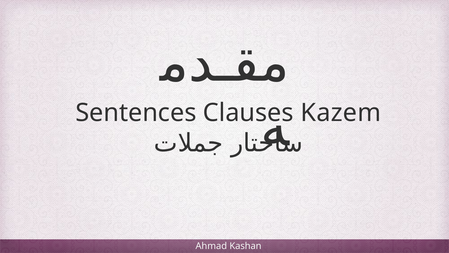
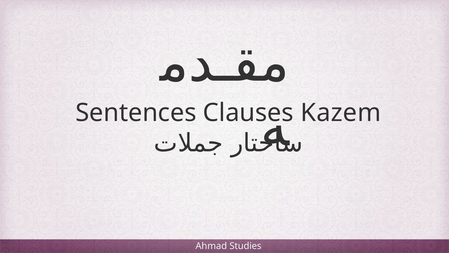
Kashan: Kashan -> Studies
